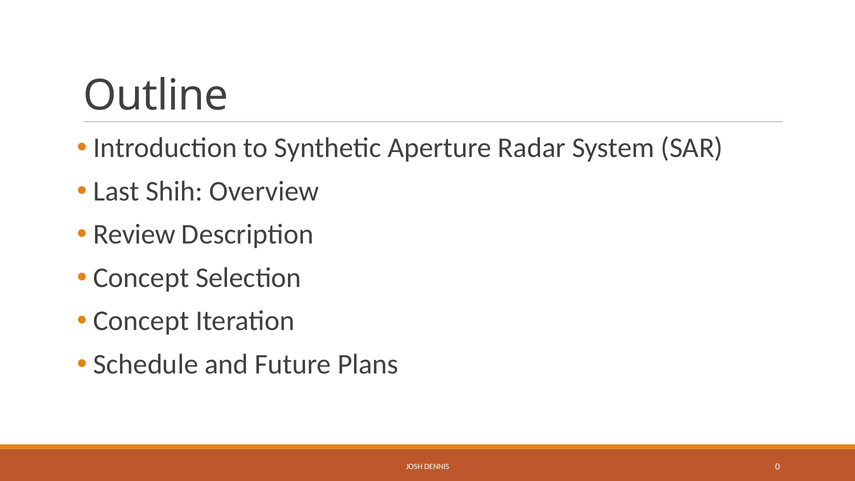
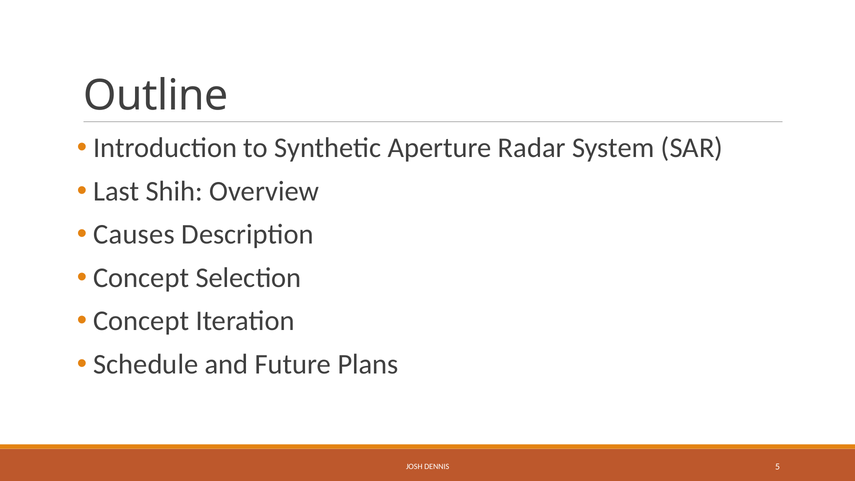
Review: Review -> Causes
0: 0 -> 5
